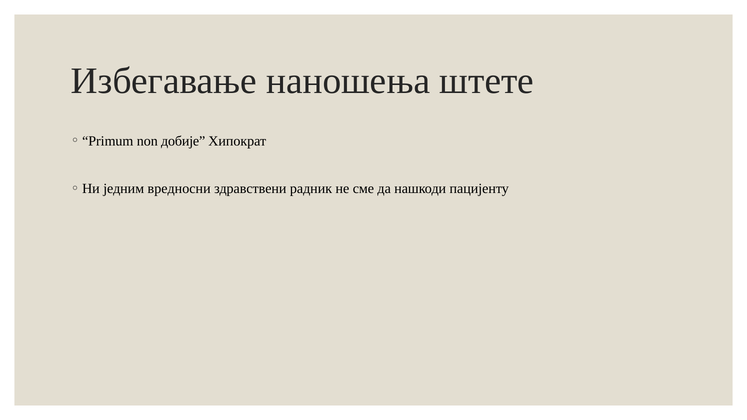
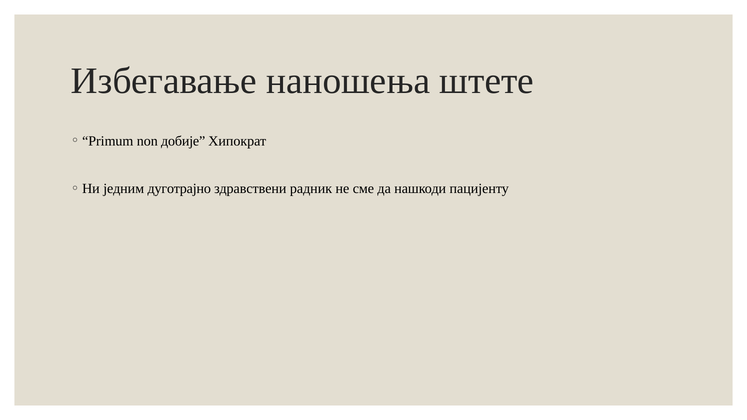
вредносни: вредносни -> дуготрајно
